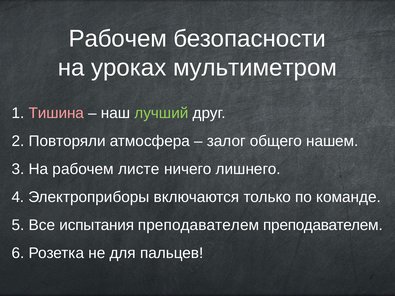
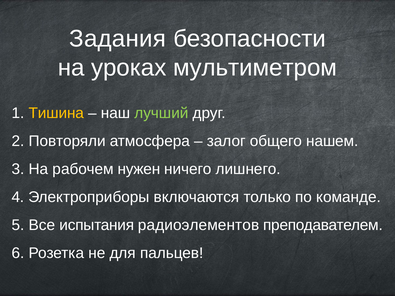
Рабочем at (118, 39): Рабочем -> Задания
Тишина colour: pink -> yellow
листе: листе -> нужен
испытания преподавателем: преподавателем -> радиоэлементов
